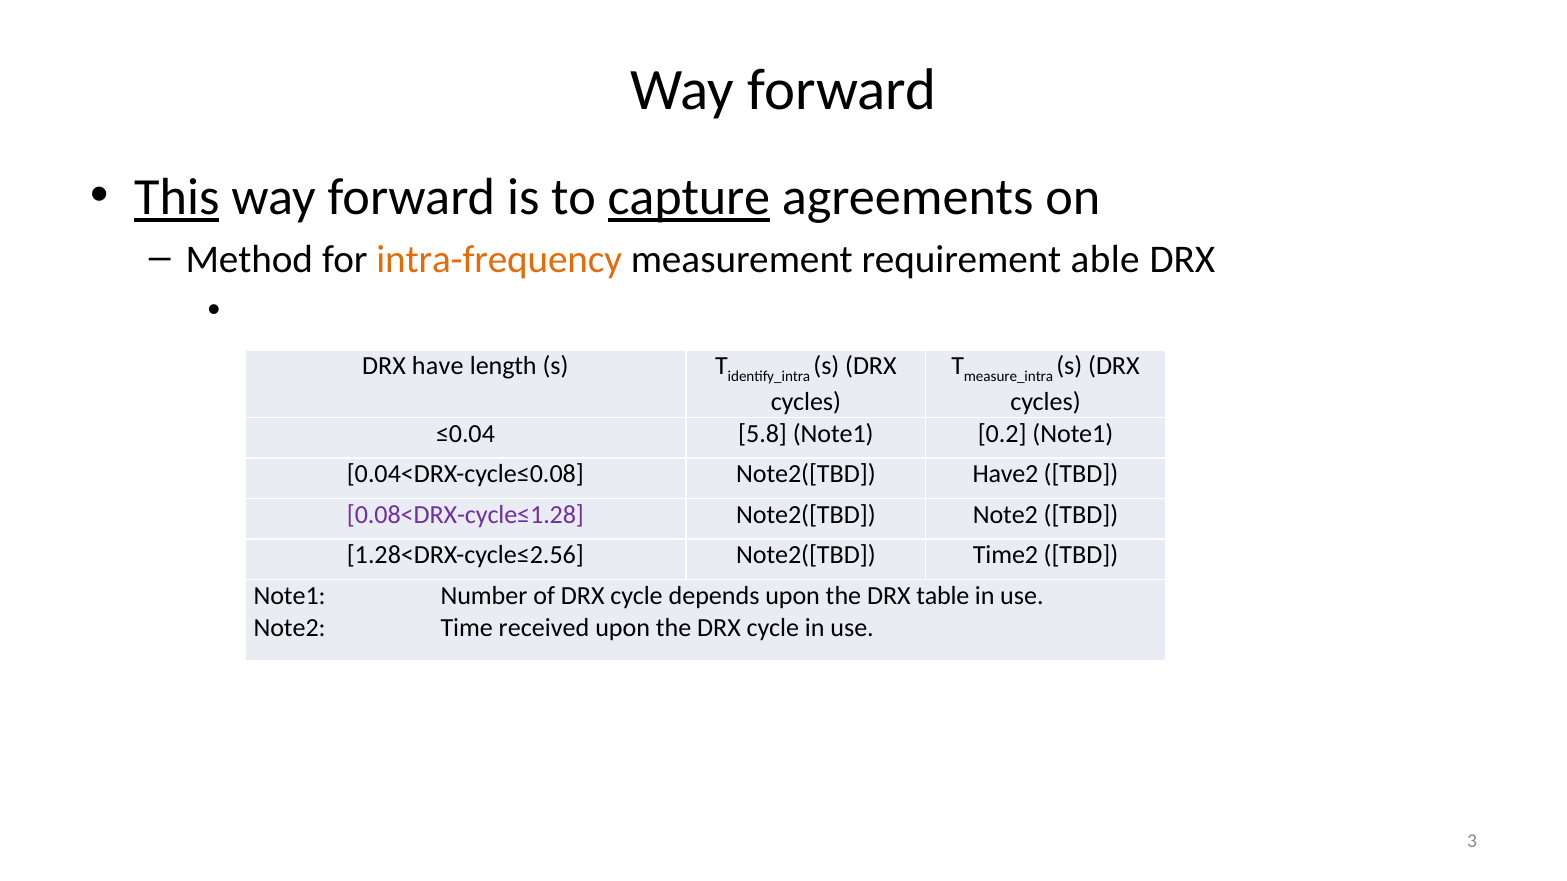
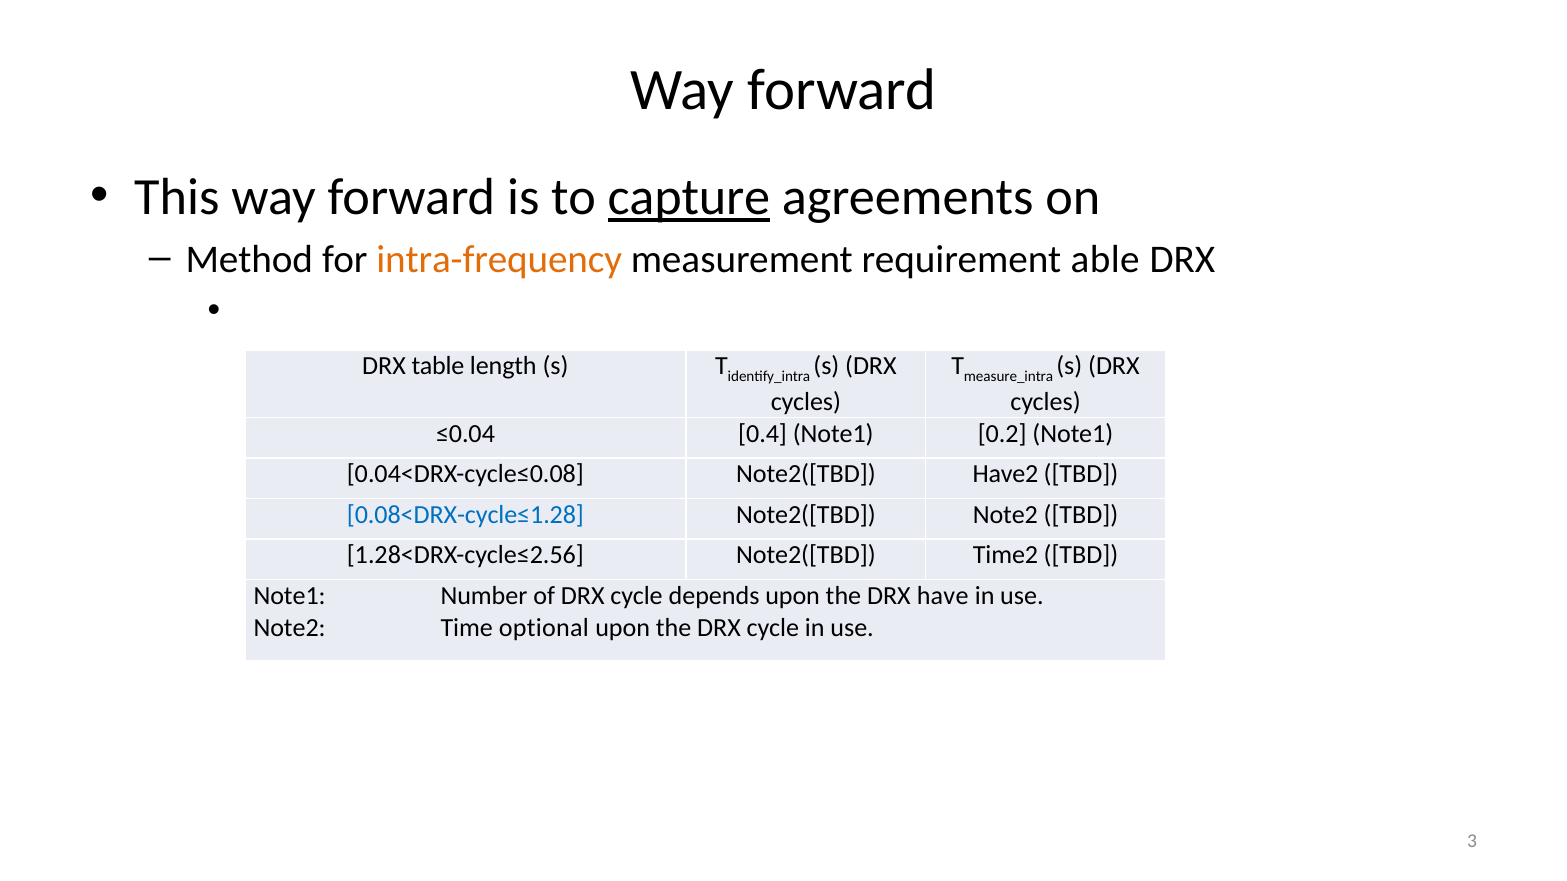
This underline: present -> none
have: have -> table
5.8: 5.8 -> 0.4
0.08<DRX-cycle≤1.28 colour: purple -> blue
table: table -> have
received: received -> optional
